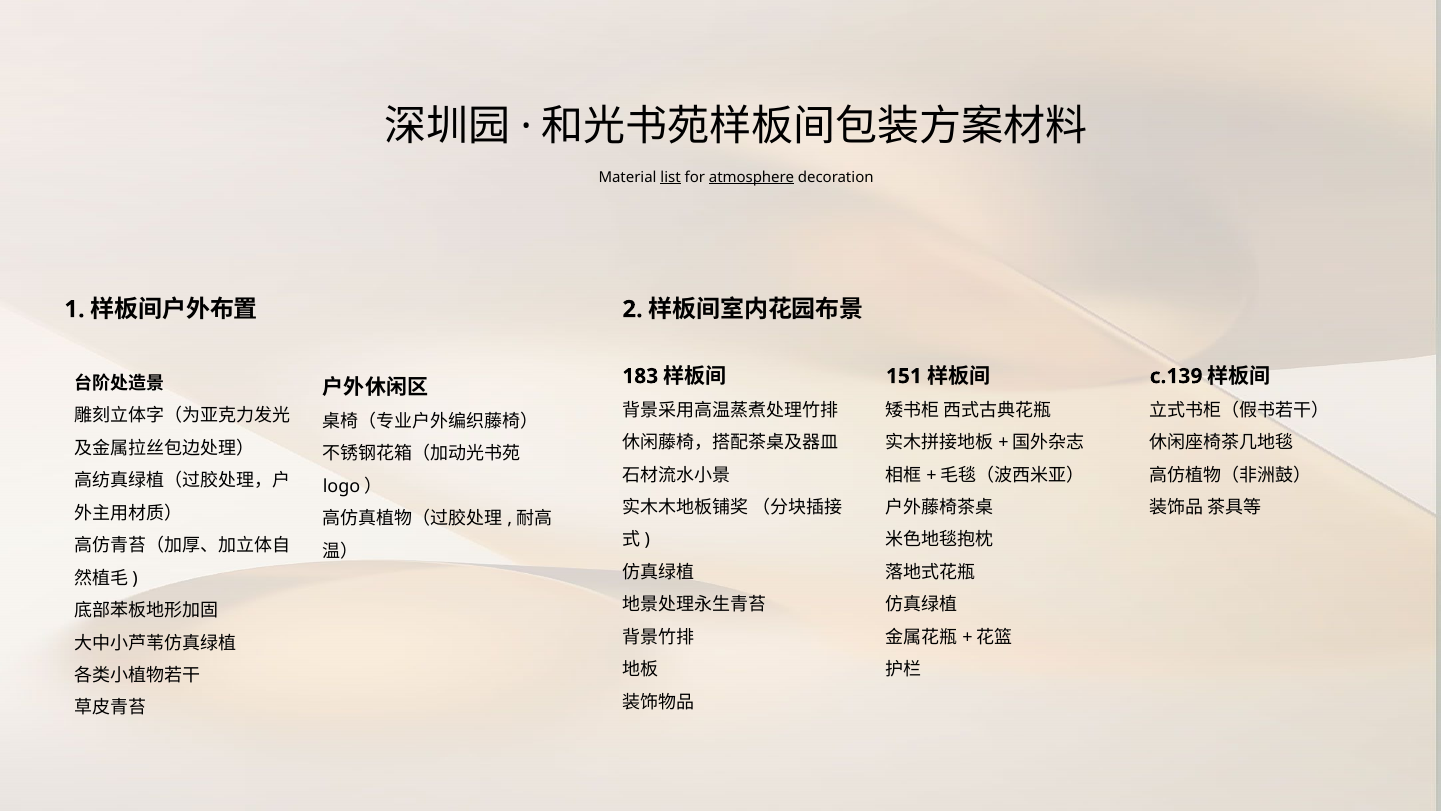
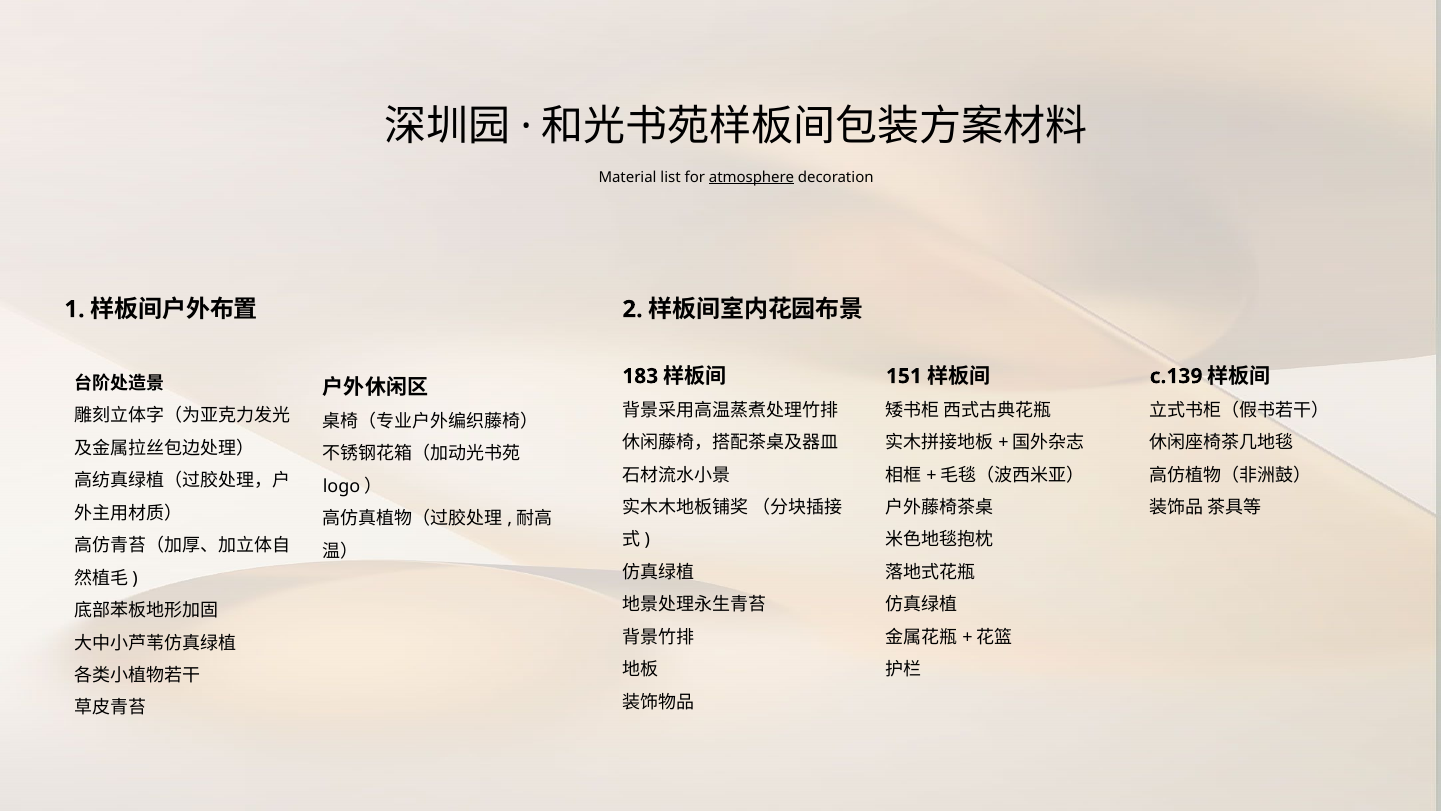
list underline: present -> none
